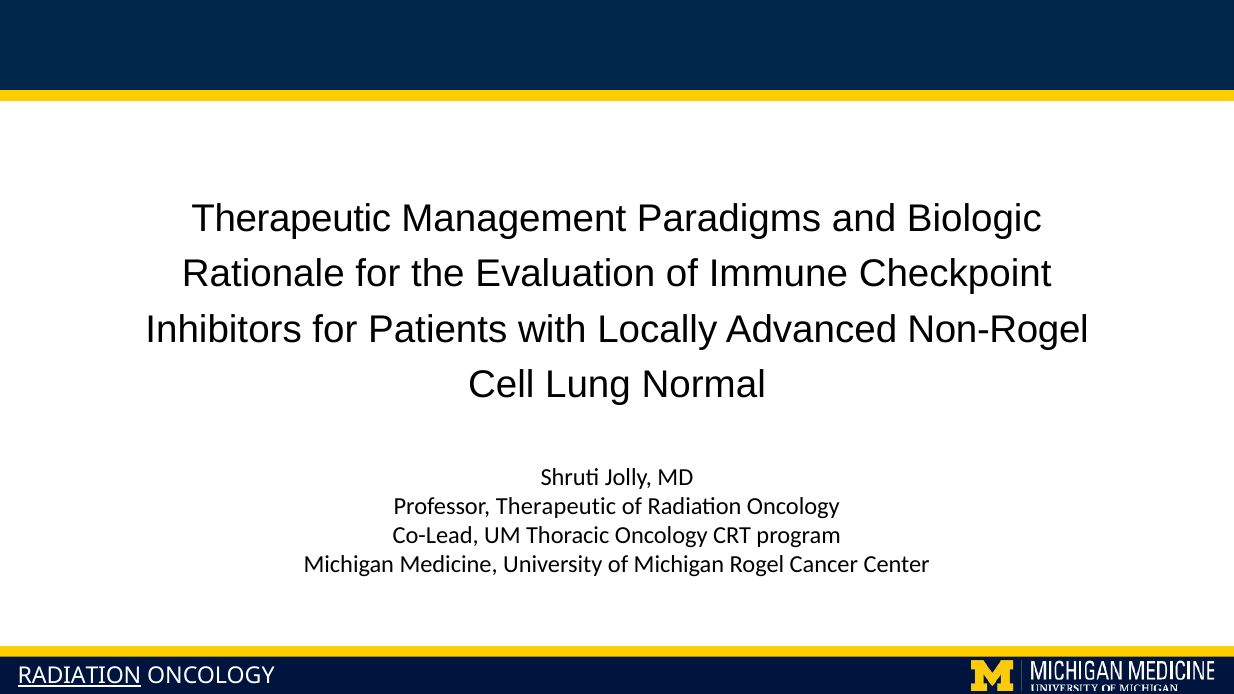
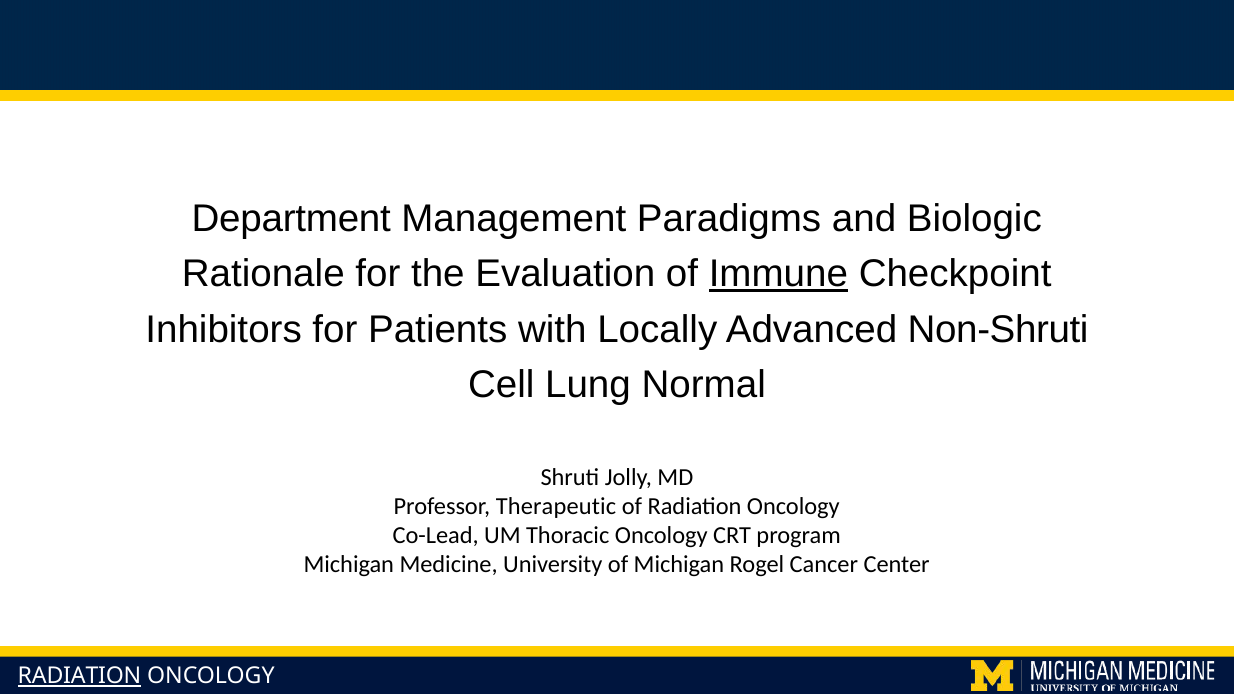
Therapeutic at (291, 218): Therapeutic -> Department
Immune underline: none -> present
Non-Rogel: Non-Rogel -> Non-Shruti
